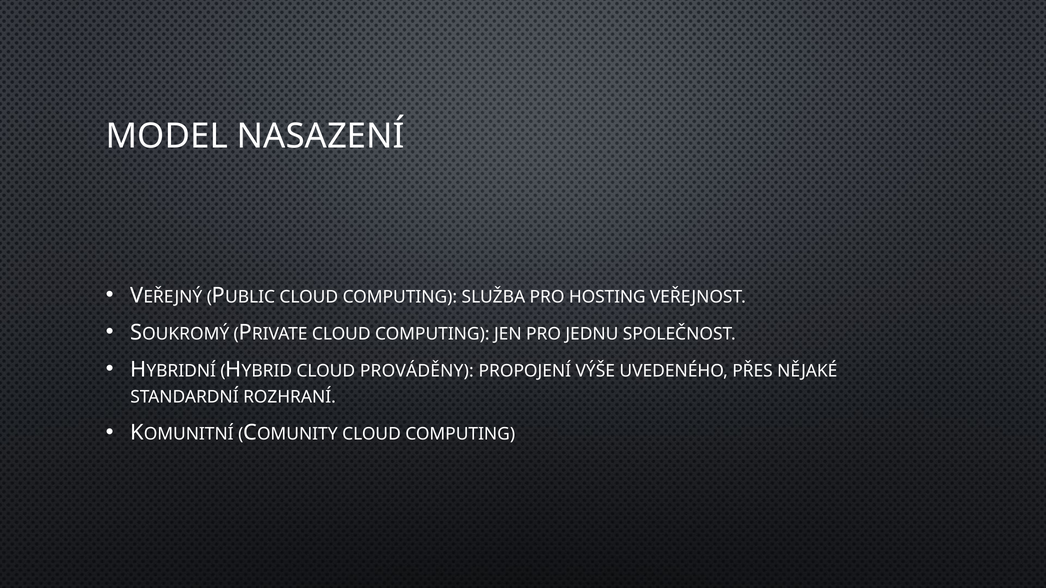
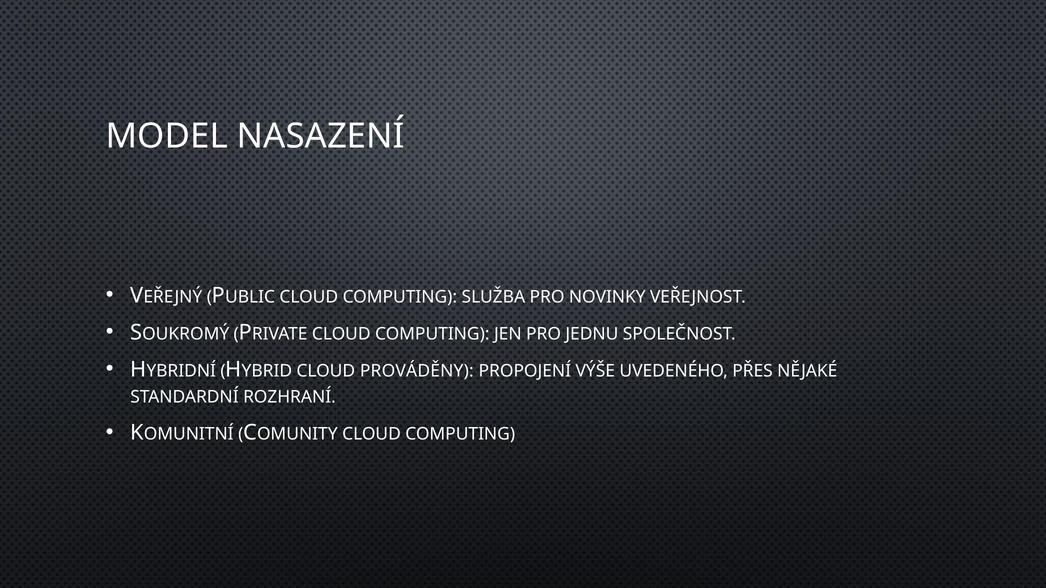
HOSTING: HOSTING -> NOVINKY
